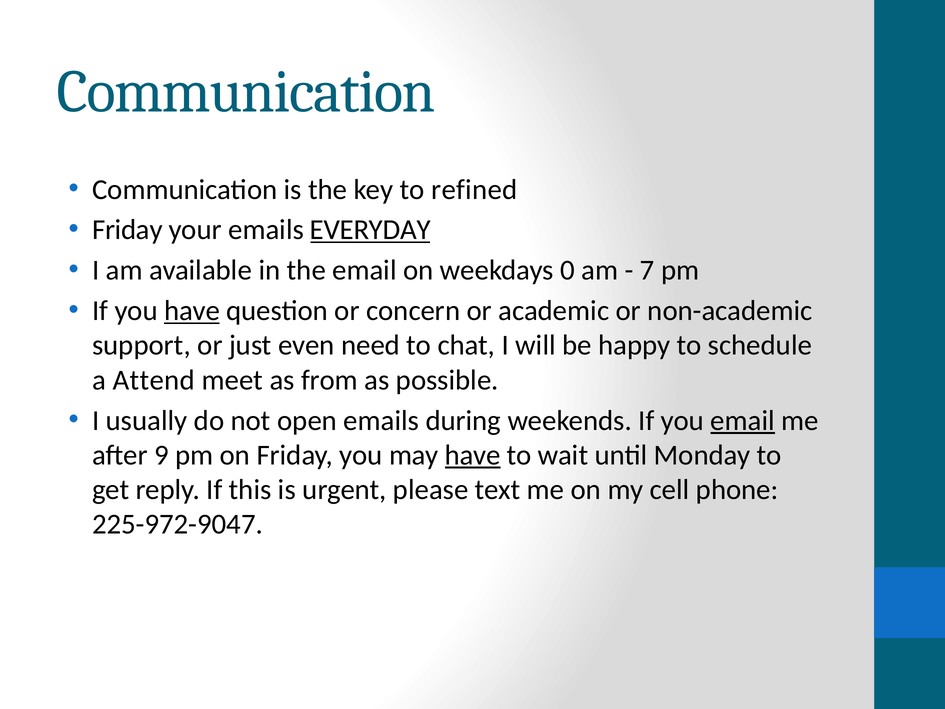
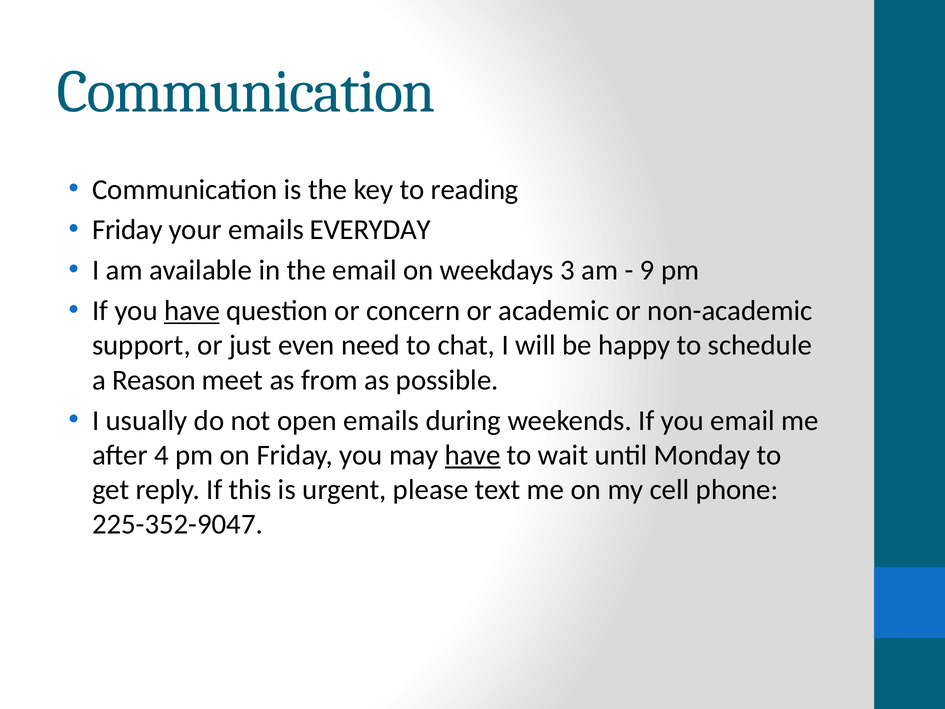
refined: refined -> reading
EVERYDAY underline: present -> none
0: 0 -> 3
7: 7 -> 9
Attend: Attend -> Reason
email at (743, 420) underline: present -> none
9: 9 -> 4
225-972-9047: 225-972-9047 -> 225-352-9047
